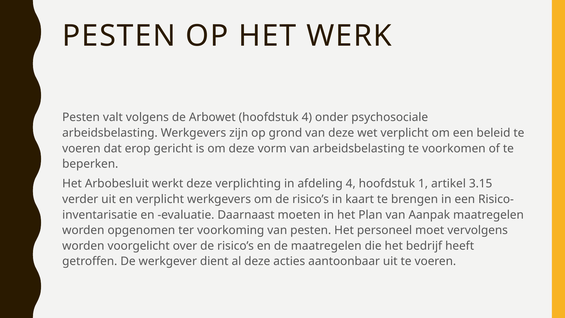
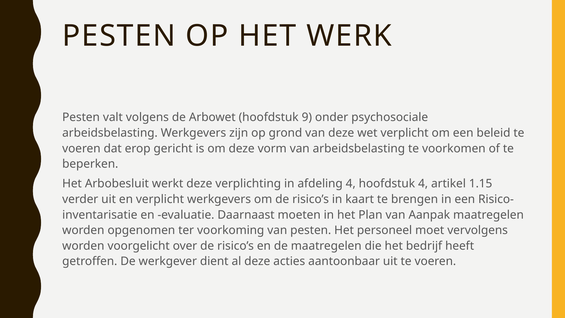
hoofdstuk 4: 4 -> 9
hoofdstuk 1: 1 -> 4
3.15: 3.15 -> 1.15
